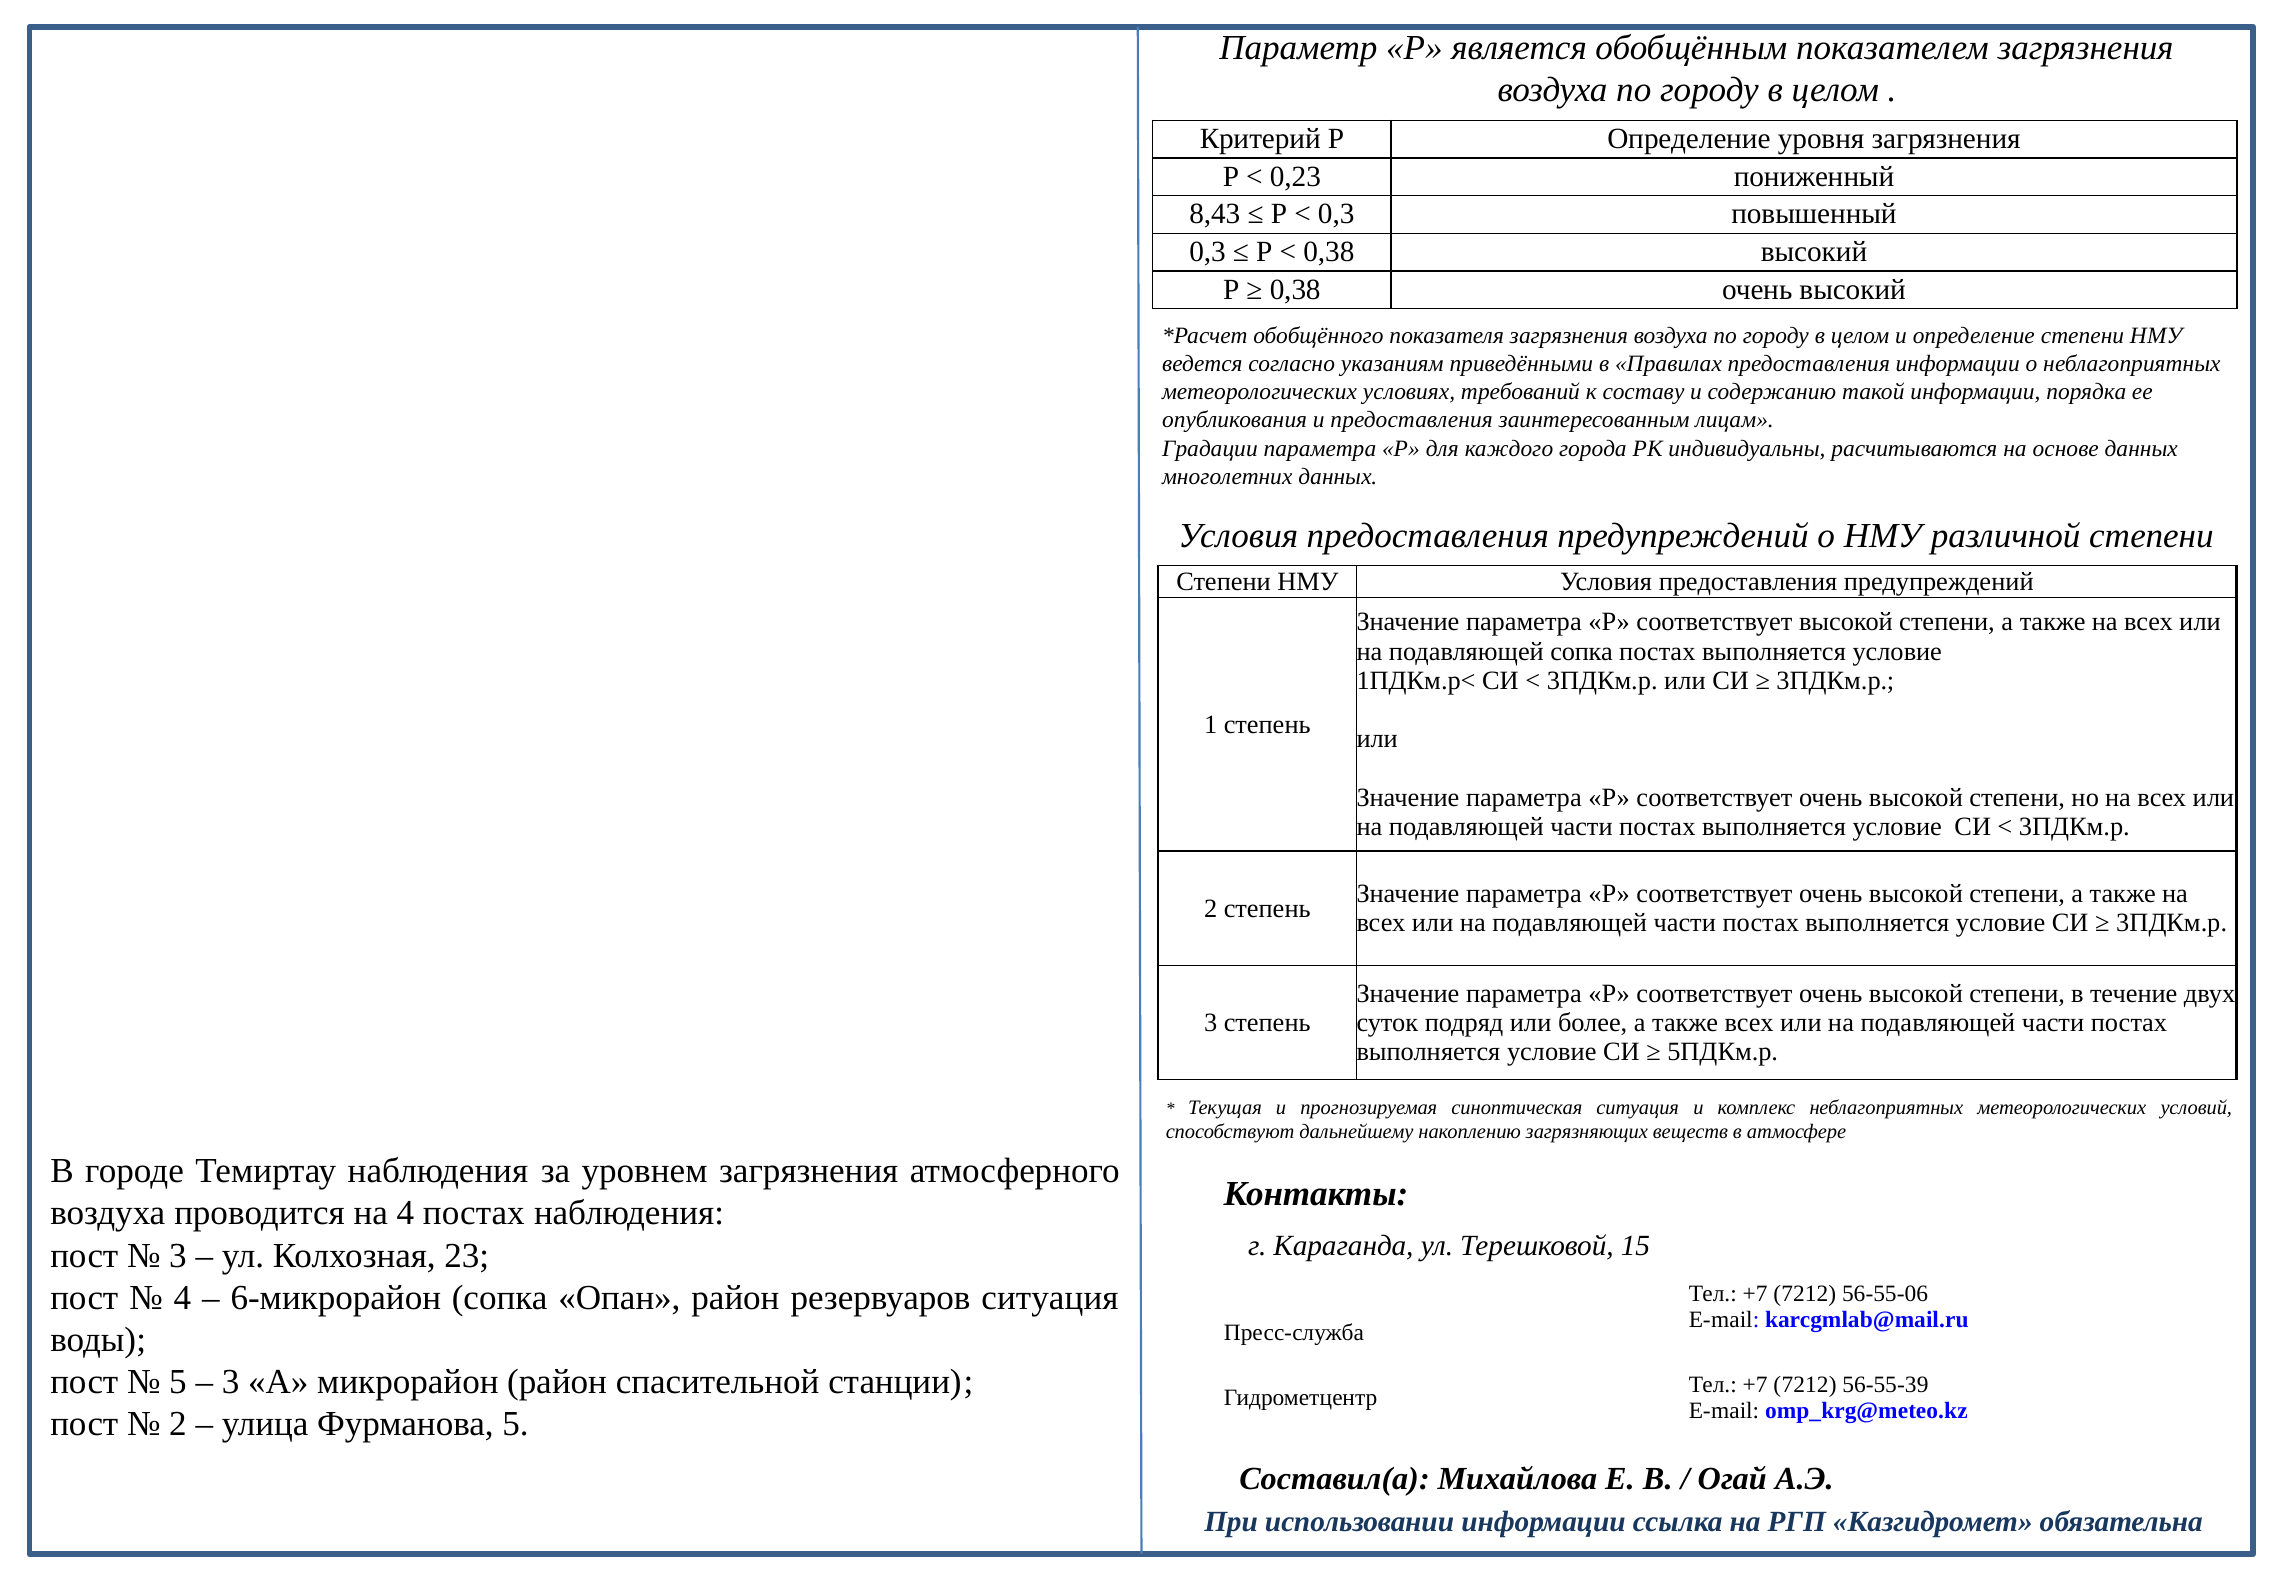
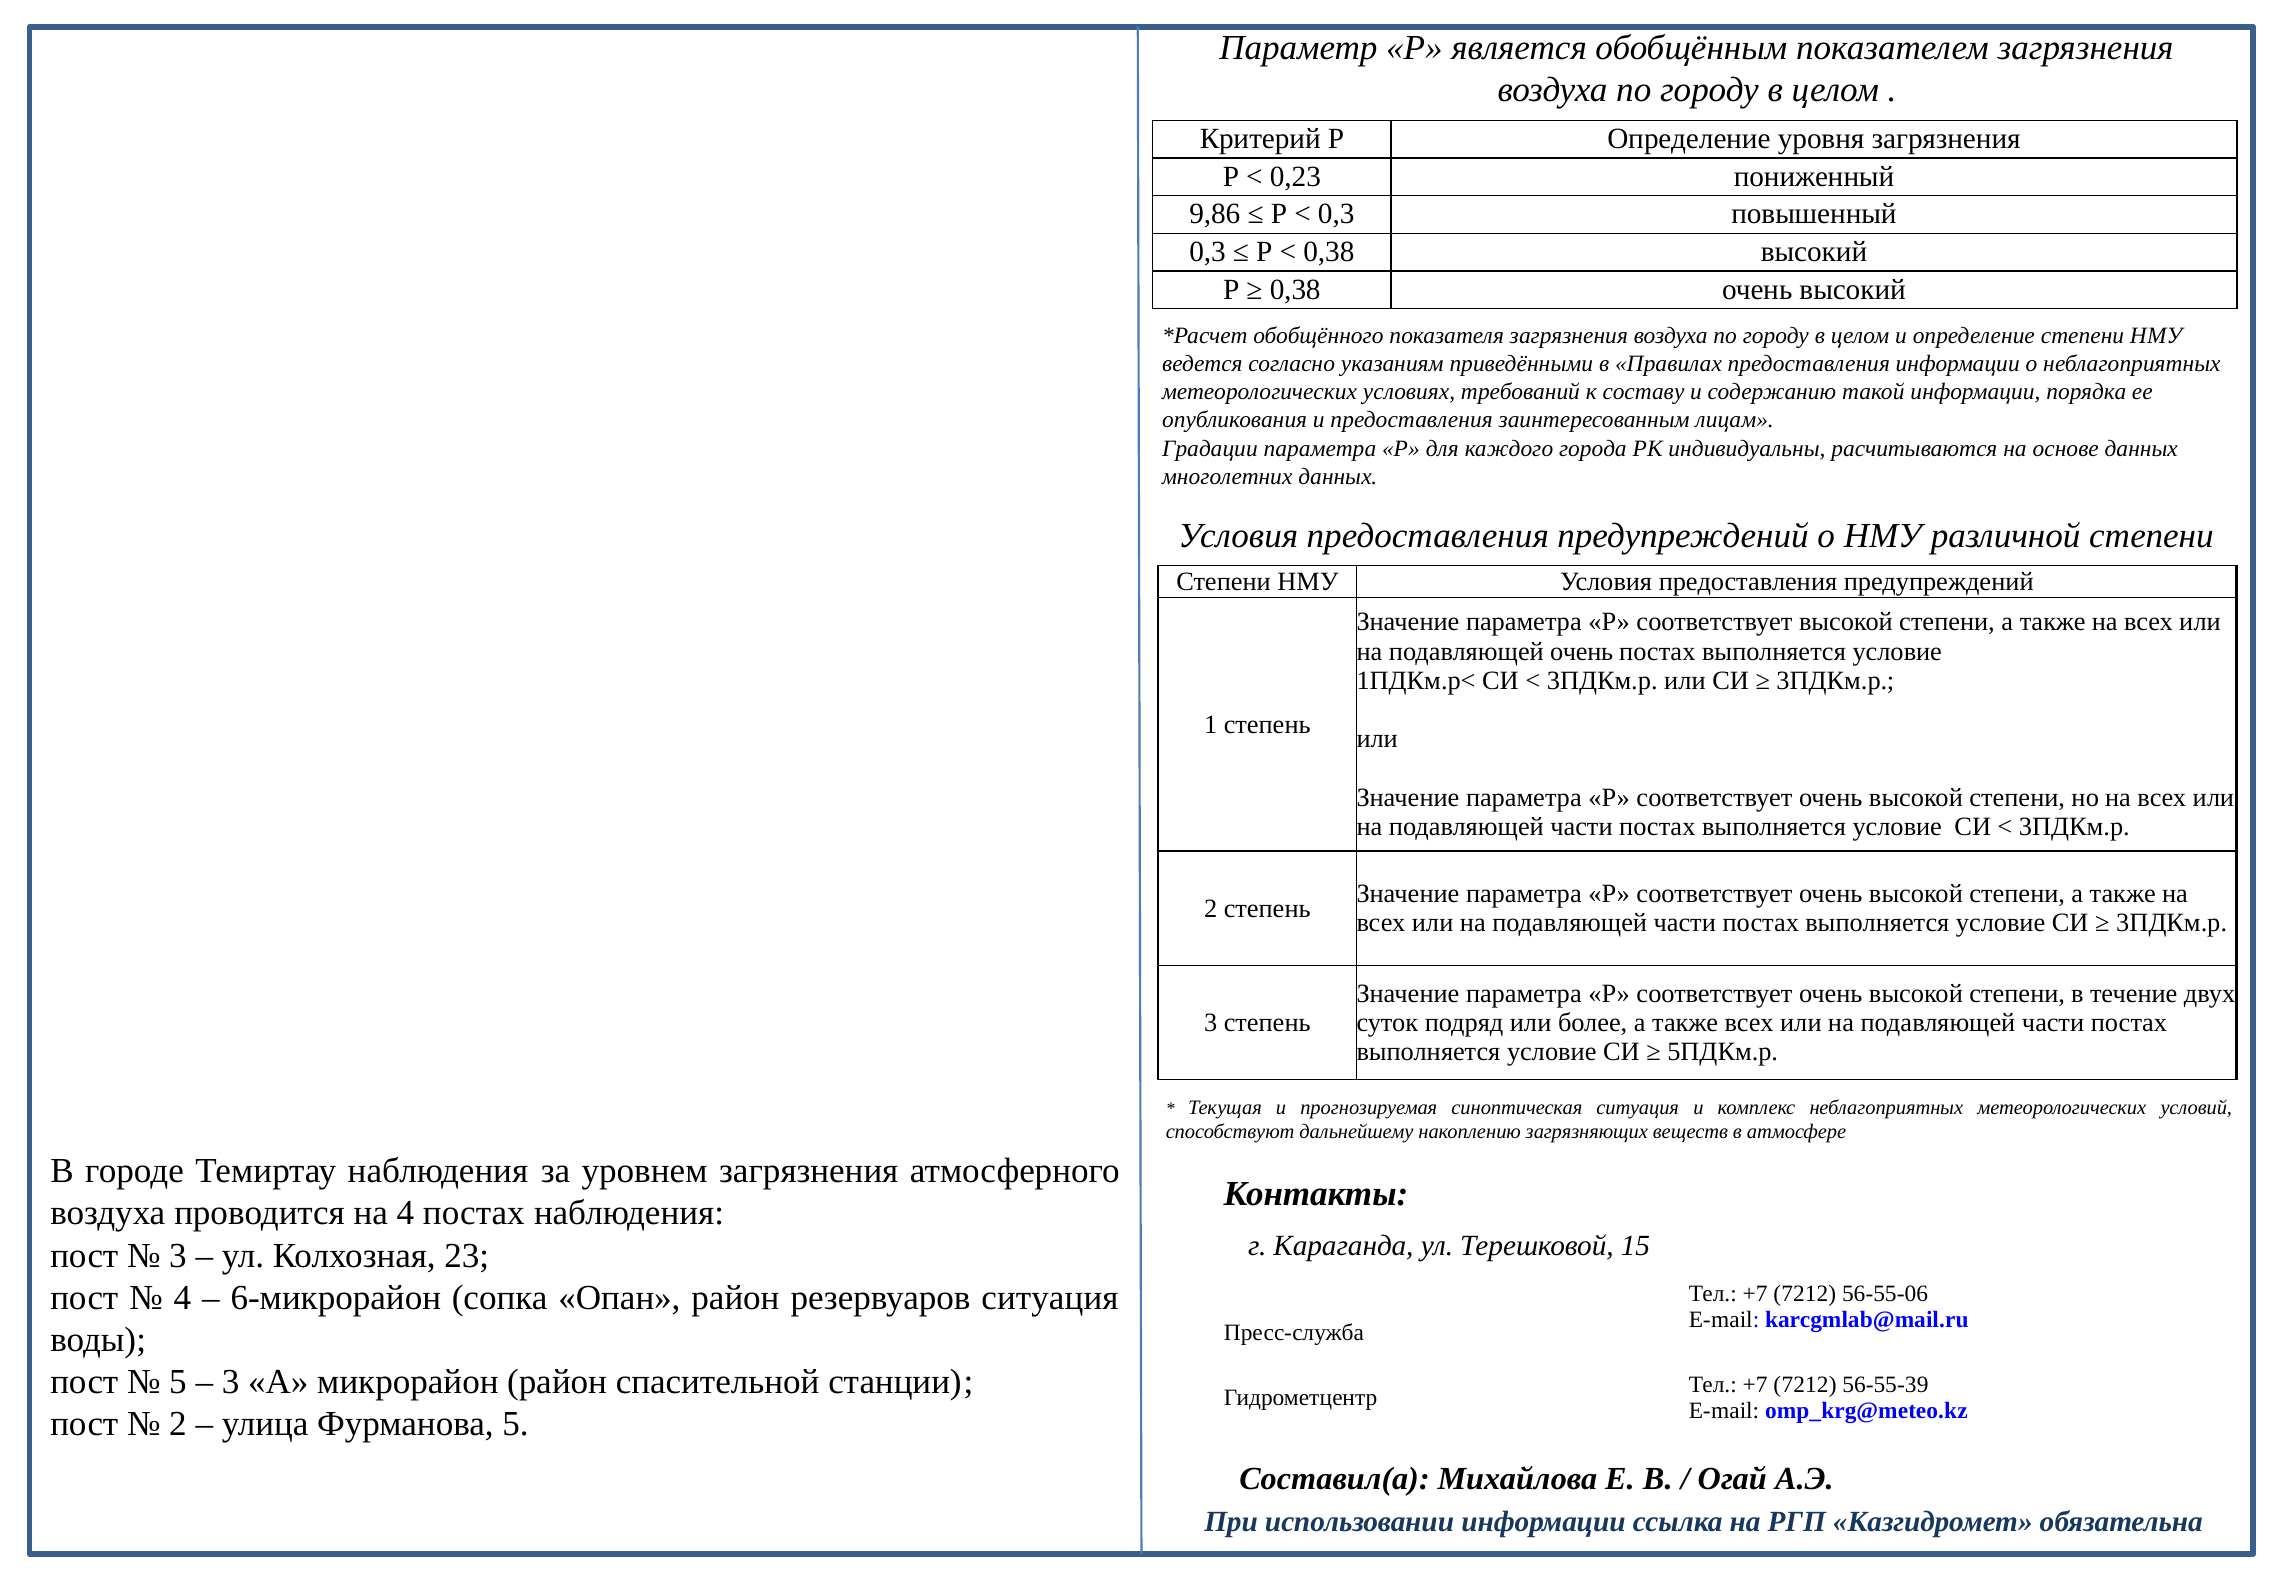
8,43: 8,43 -> 9,86
подавляющей сопка: сопка -> очень
